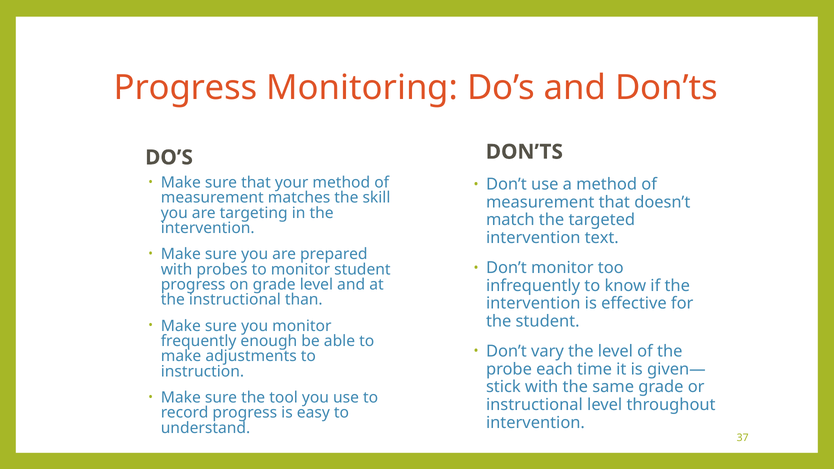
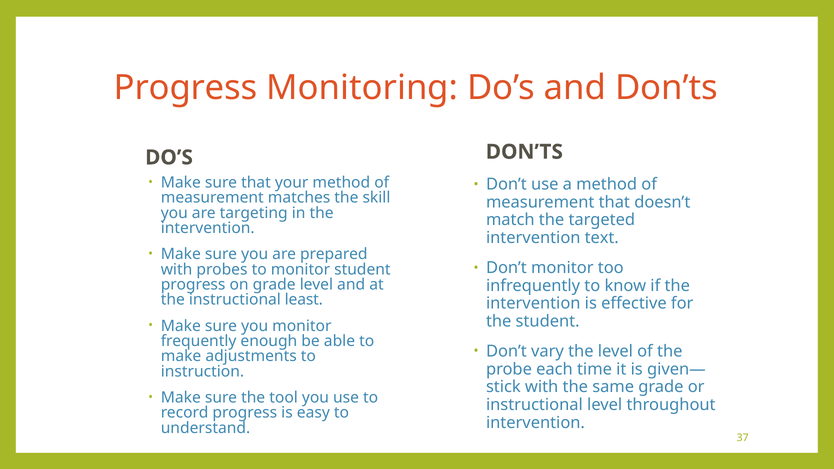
than: than -> least
